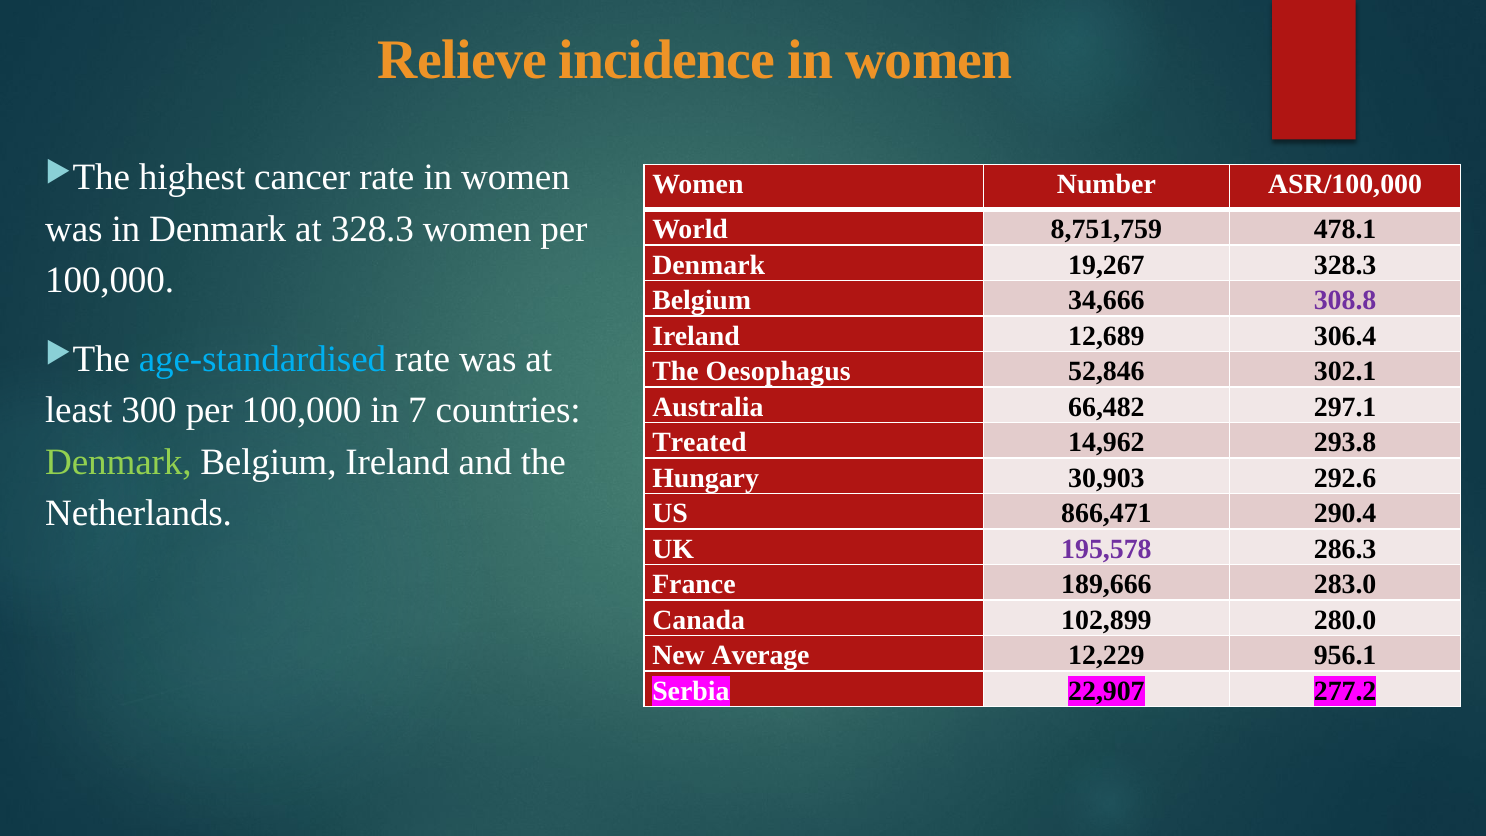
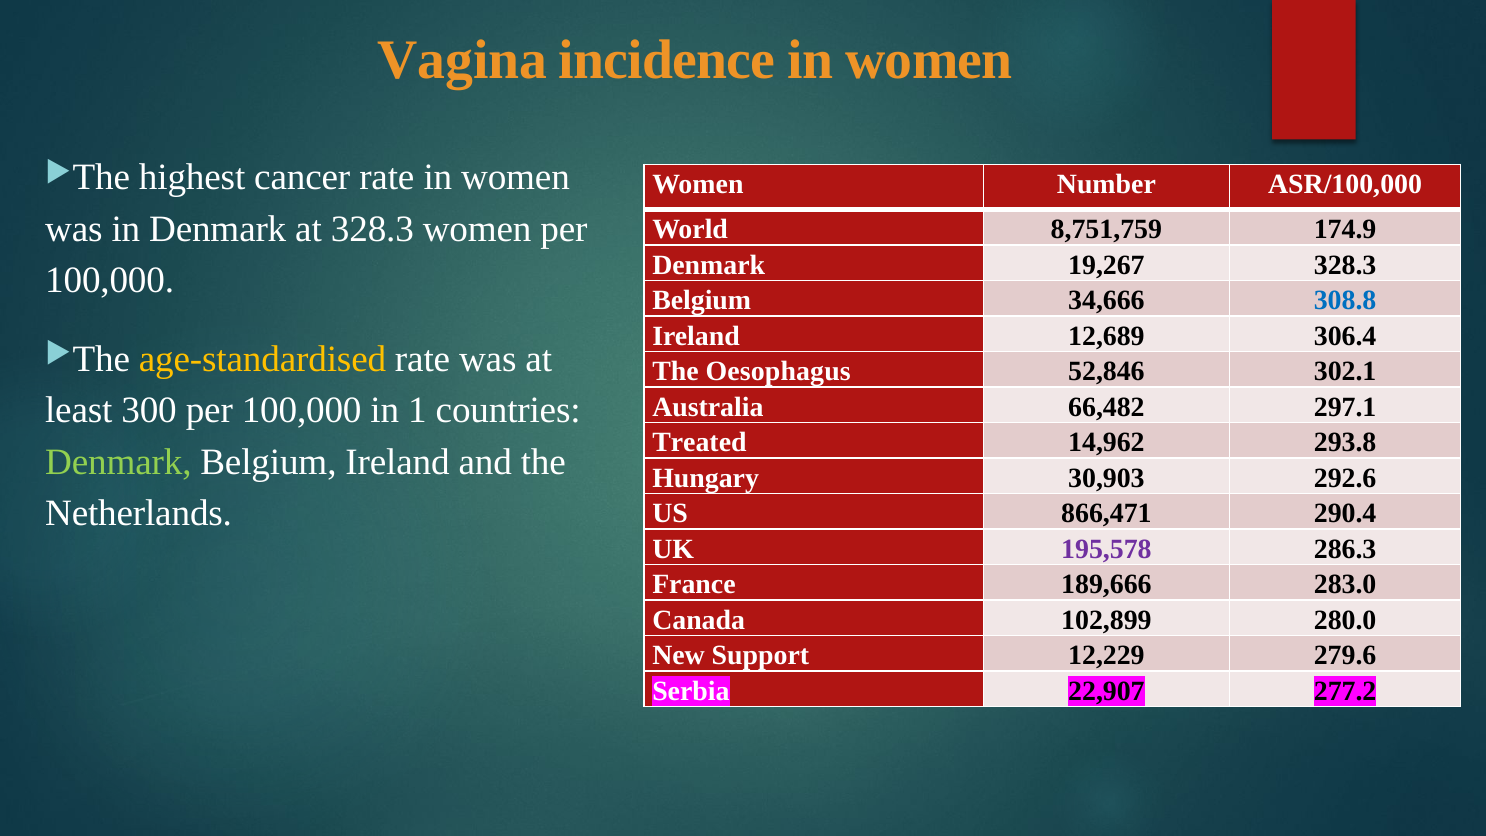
Relieve: Relieve -> Vagina
478.1: 478.1 -> 174.9
308.8 colour: purple -> blue
age-standardised colour: light blue -> yellow
7: 7 -> 1
Average: Average -> Support
956.1: 956.1 -> 279.6
